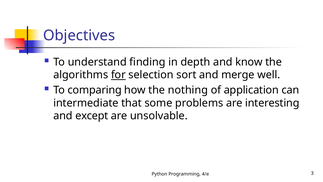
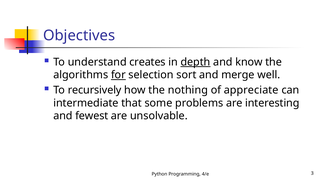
finding: finding -> creates
depth underline: none -> present
comparing: comparing -> recursively
application: application -> appreciate
except: except -> fewest
